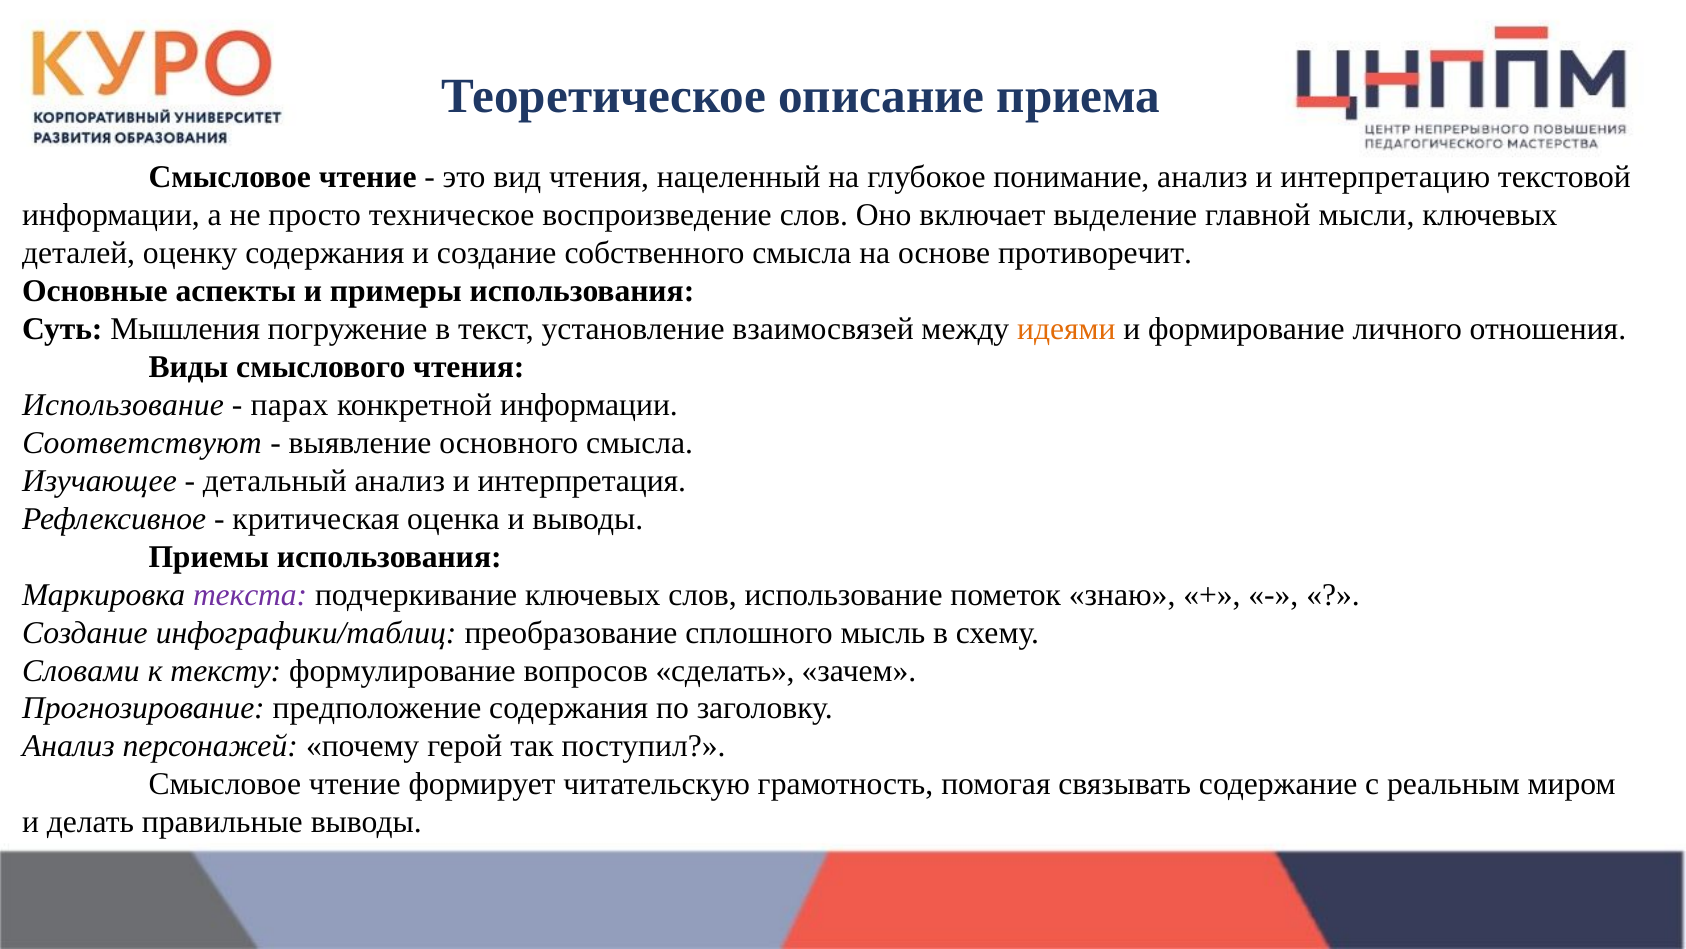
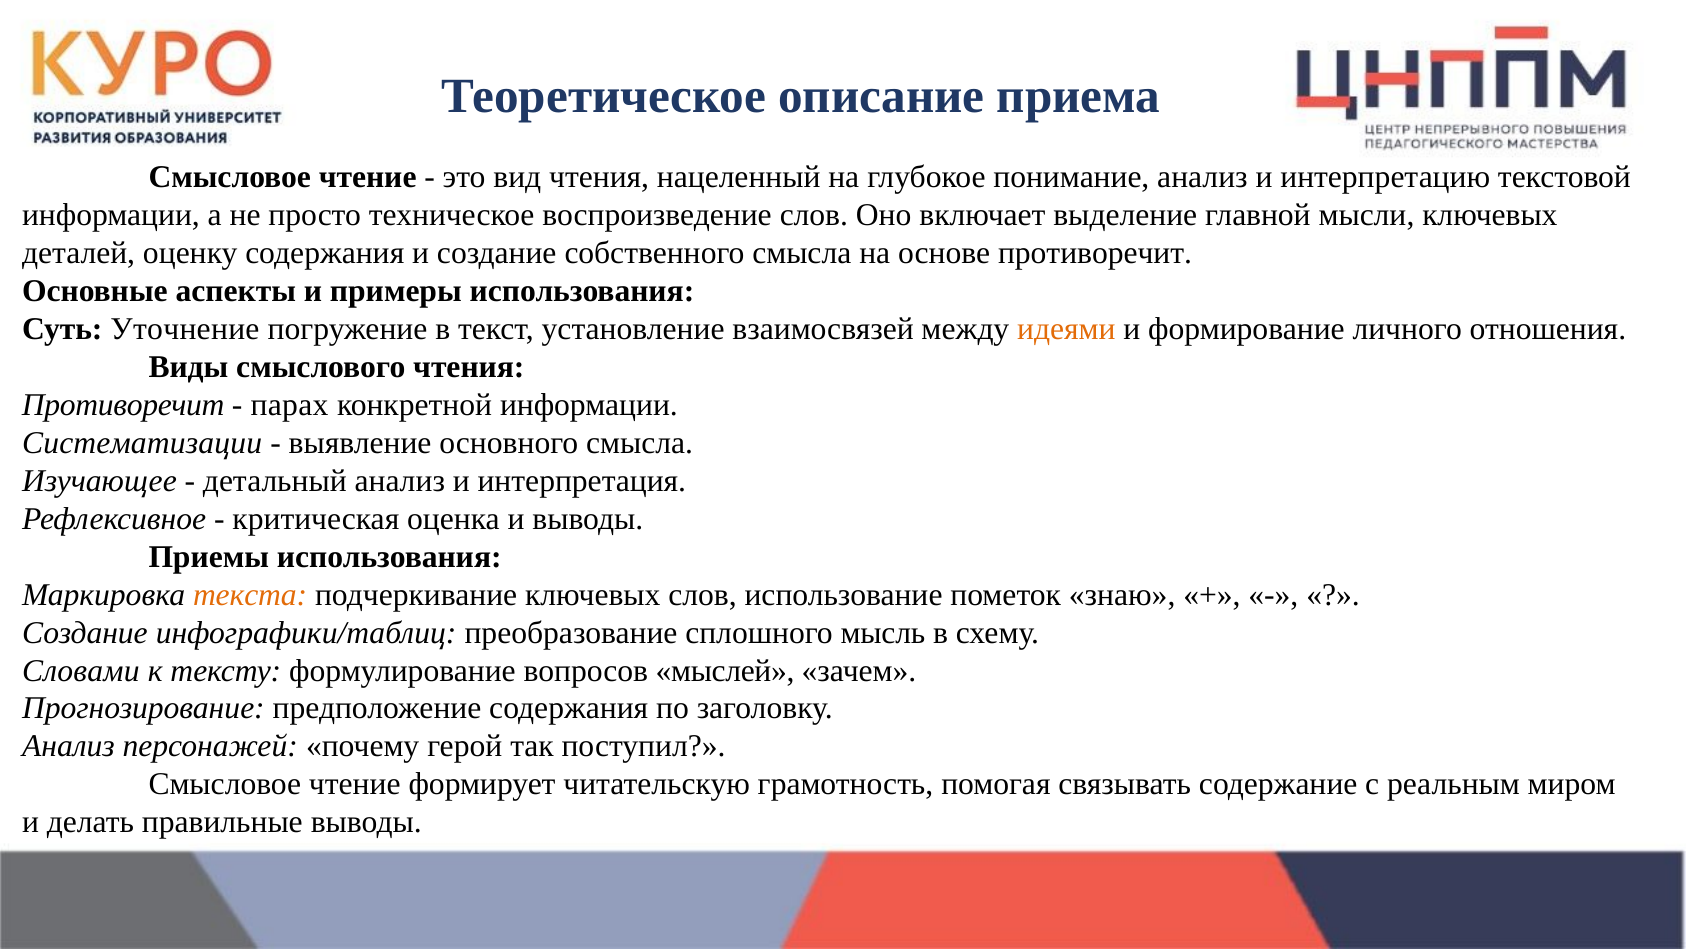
Мышления: Мышления -> Уточнение
Использование at (123, 405): Использование -> Противоречит
Соответствуют: Соответствуют -> Систематизации
текста colour: purple -> orange
сделать: сделать -> мыслей
